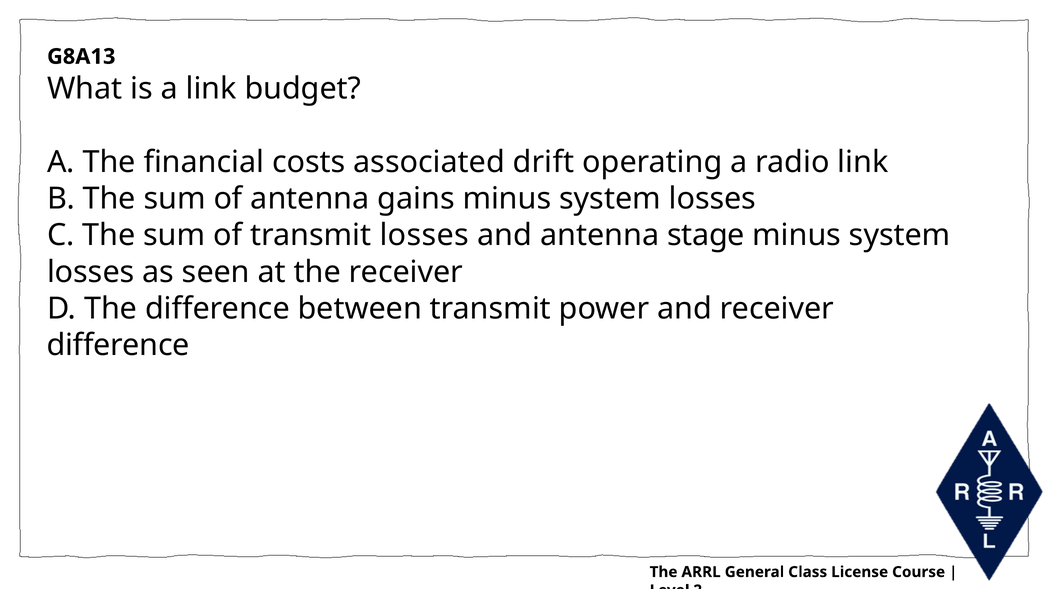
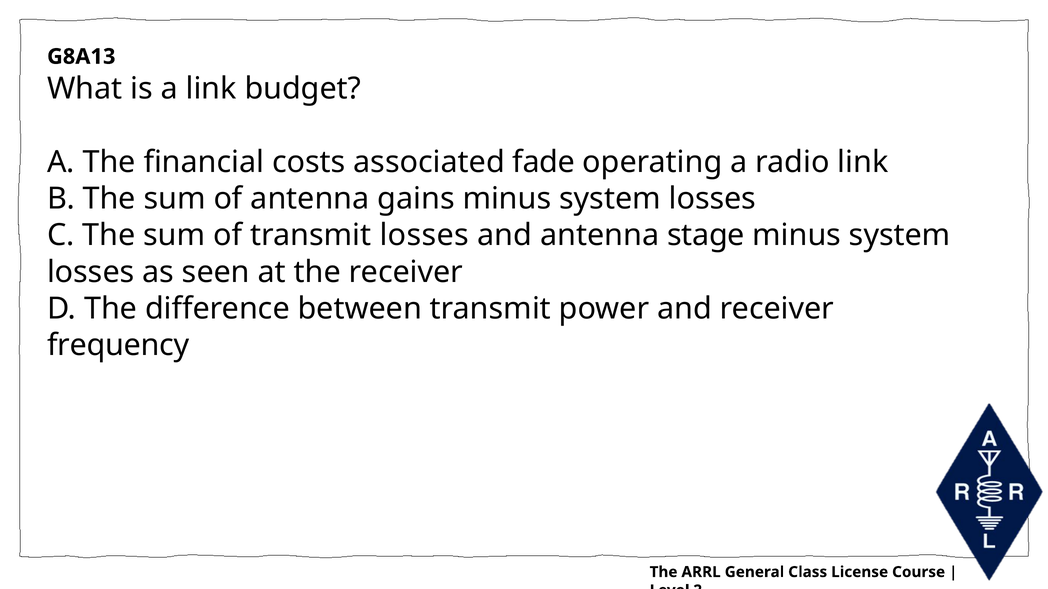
drift: drift -> fade
difference at (118, 346): difference -> frequency
